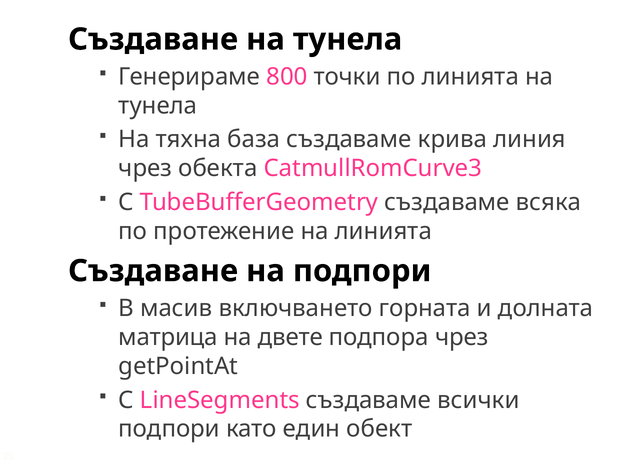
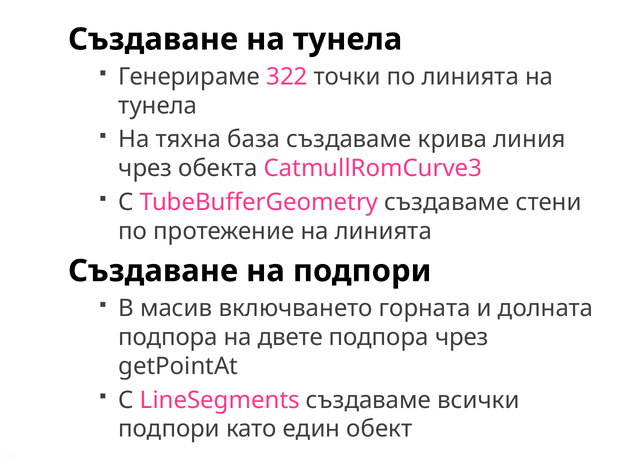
800: 800 -> 322
всяка: всяка -> стени
матрица at (168, 337): матрица -> подпора
